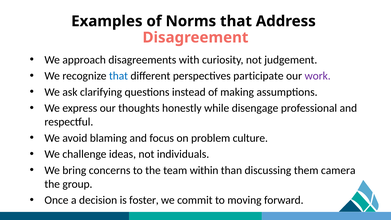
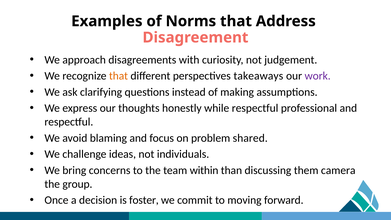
that at (119, 76) colour: blue -> orange
participate: participate -> takeaways
while disengage: disengage -> respectful
culture: culture -> shared
